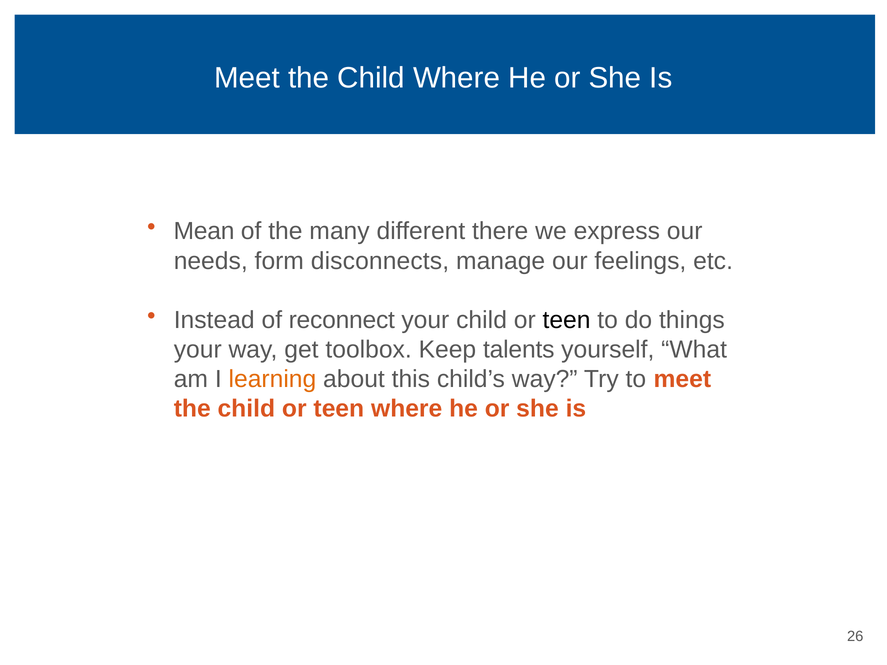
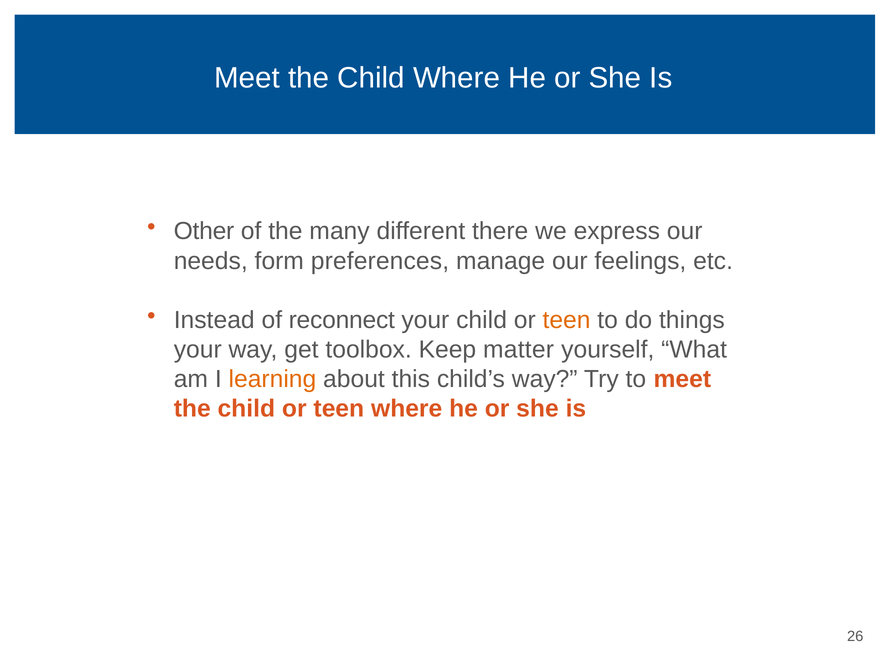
Mean: Mean -> Other
disconnects: disconnects -> preferences
teen at (567, 320) colour: black -> orange
talents: talents -> matter
